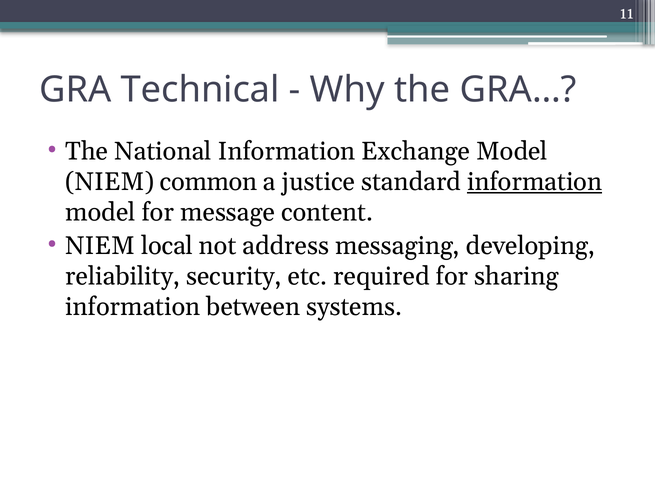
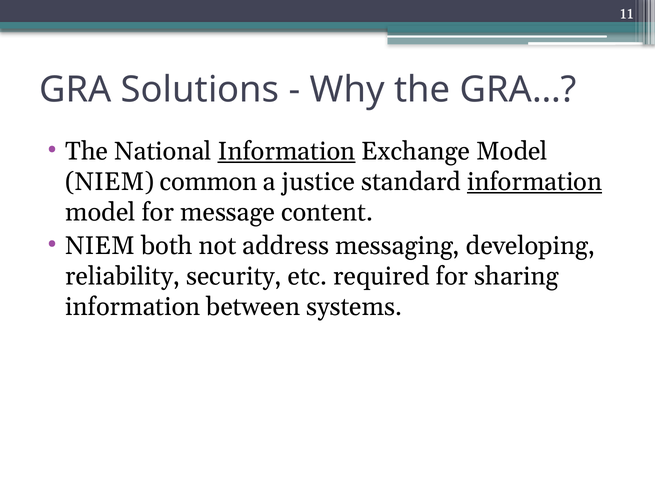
Technical: Technical -> Solutions
Information at (286, 151) underline: none -> present
local: local -> both
